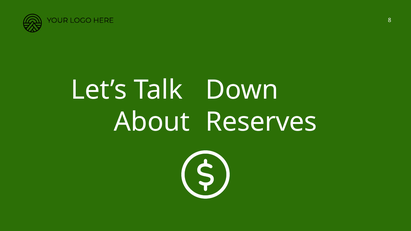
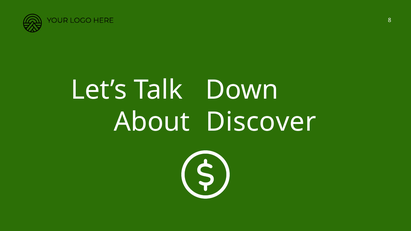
Reserves: Reserves -> Discover
